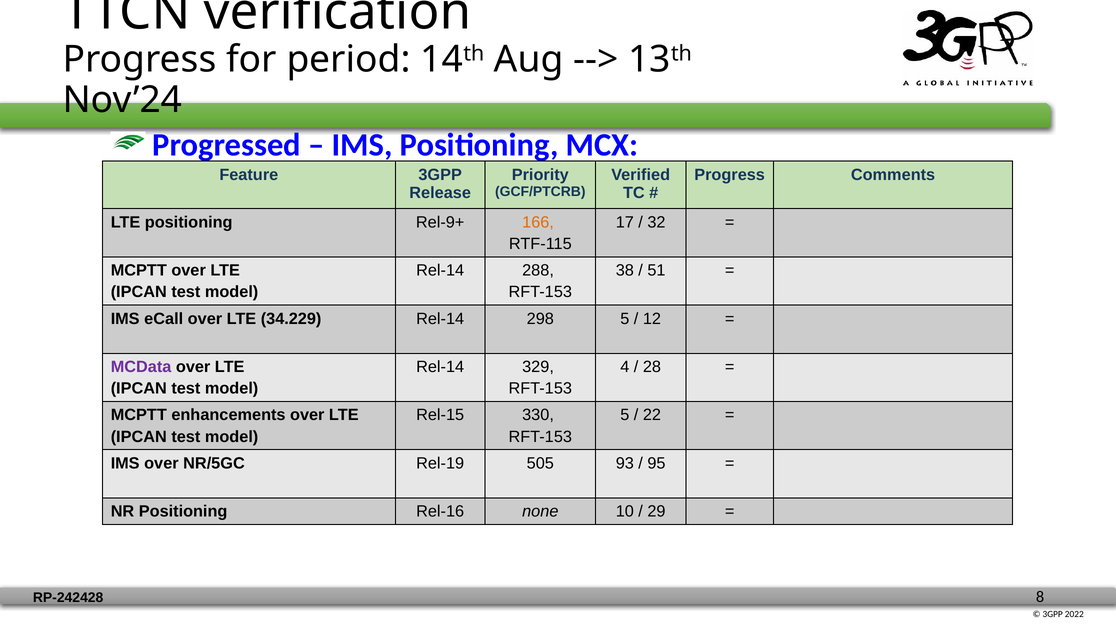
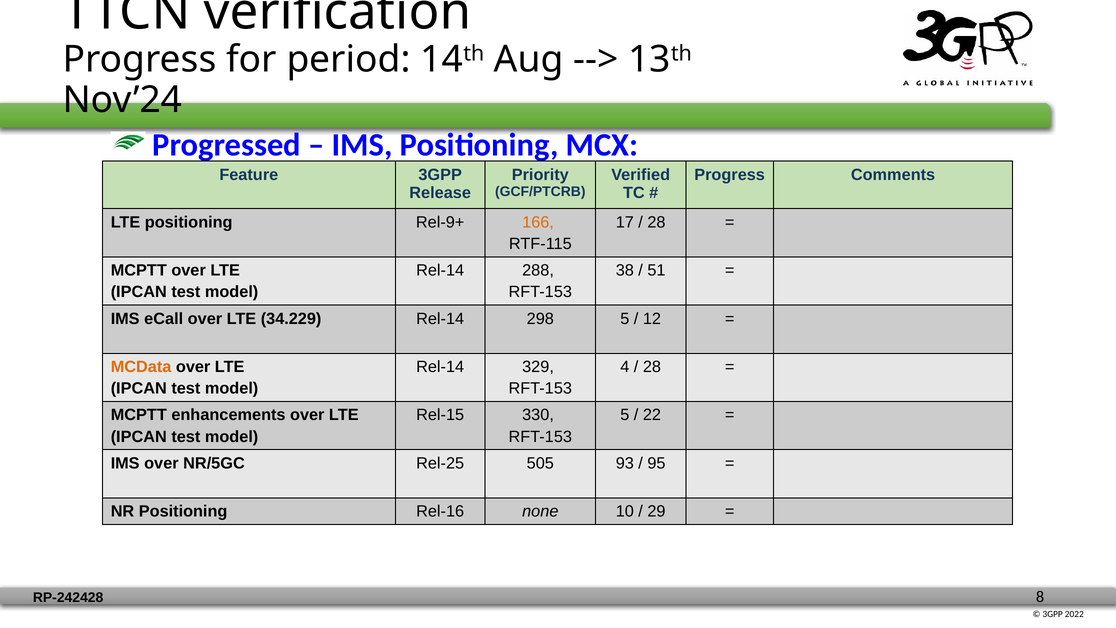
32 at (656, 222): 32 -> 28
MCData colour: purple -> orange
Rel-19: Rel-19 -> Rel-25
